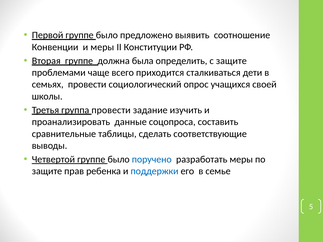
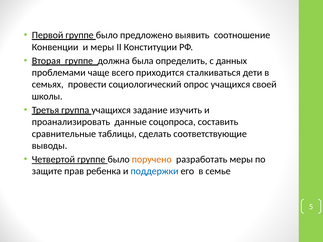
с защите: защите -> данных
группа провести: провести -> учащихся
поручено colour: blue -> orange
